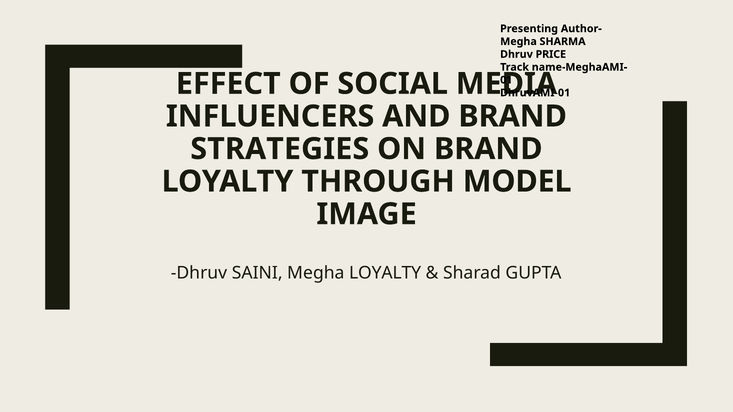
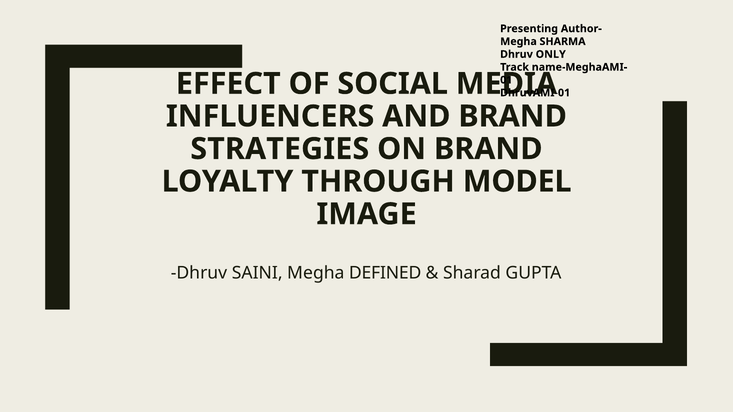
PRICE: PRICE -> ONLY
Megha LOYALTY: LOYALTY -> DEFINED
